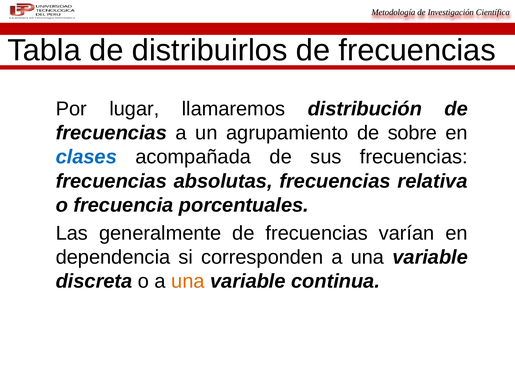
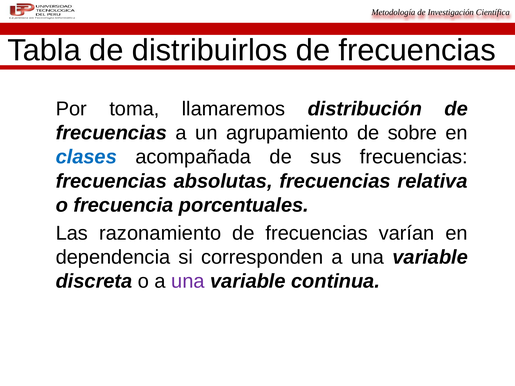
lugar: lugar -> toma
generalmente: generalmente -> razonamiento
una at (188, 281) colour: orange -> purple
